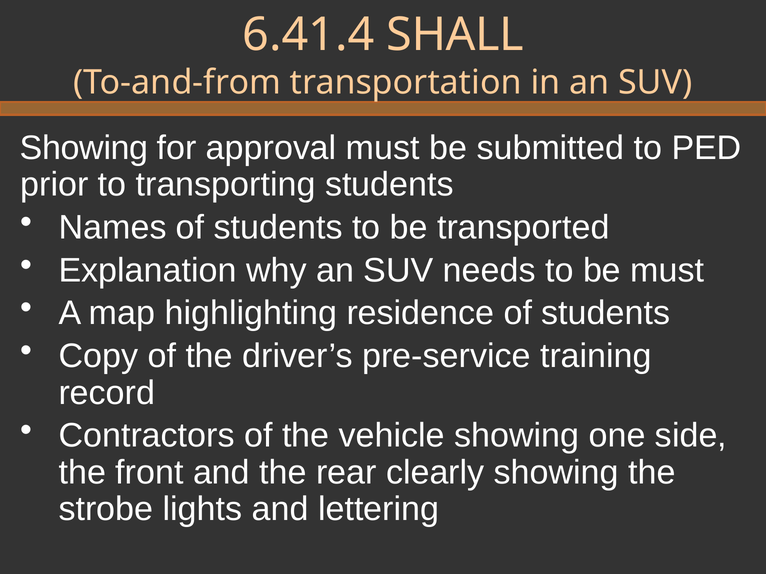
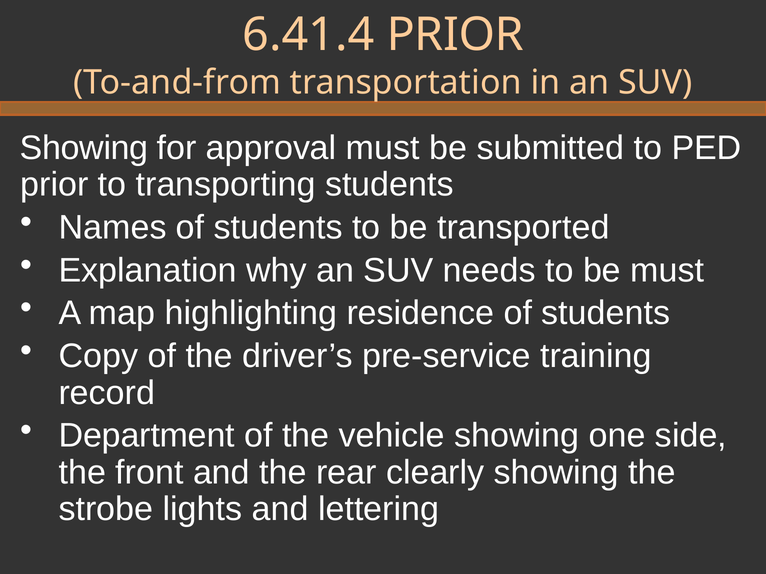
6.41.4 SHALL: SHALL -> PRIOR
Contractors: Contractors -> Department
